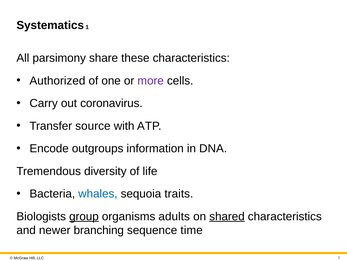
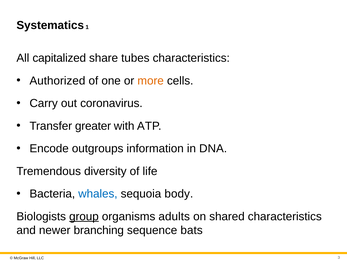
parsimony: parsimony -> capitalized
these: these -> tubes
more colour: purple -> orange
source: source -> greater
traits: traits -> body
shared underline: present -> none
time: time -> bats
